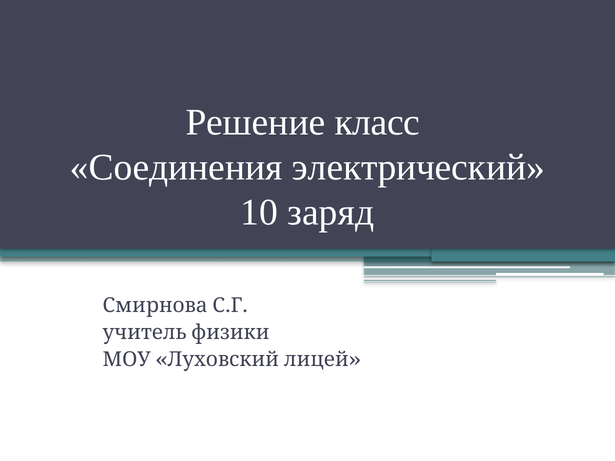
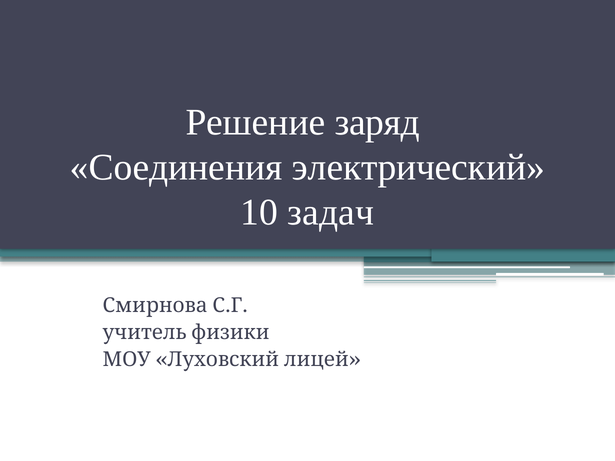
класс: класс -> заряд
заряд: заряд -> задач
